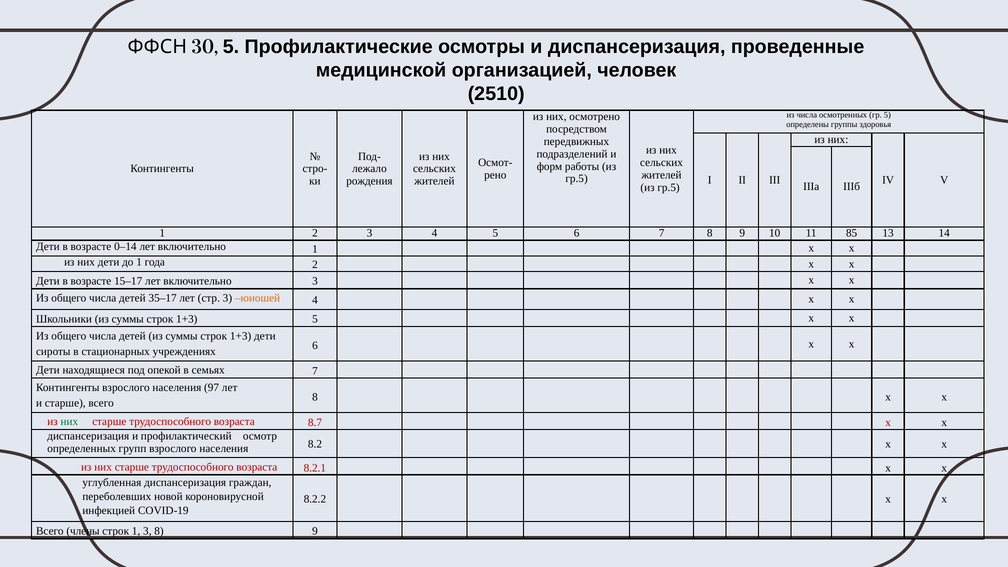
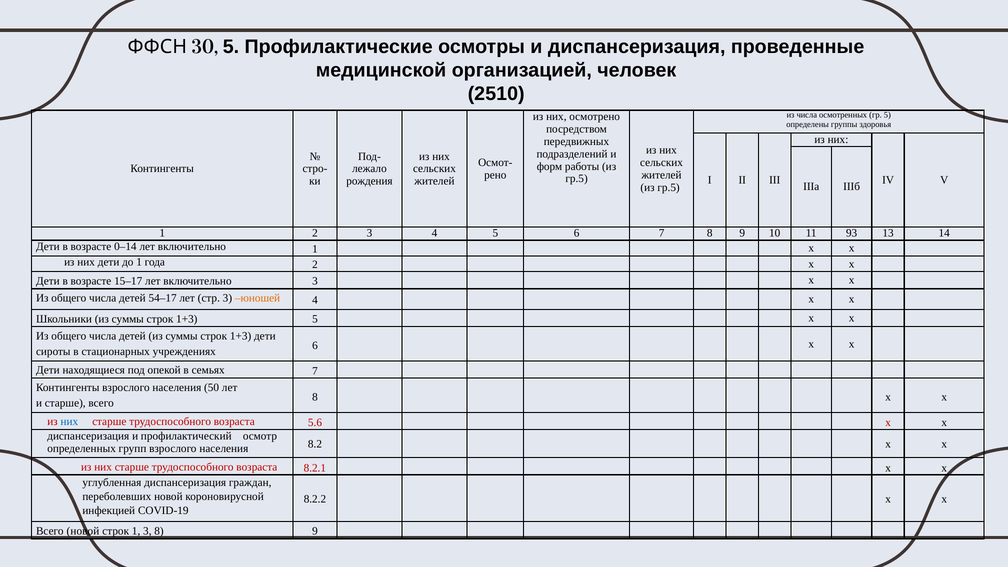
85: 85 -> 93
35–17: 35–17 -> 54–17
97: 97 -> 50
них at (69, 422) colour: green -> blue
8.7: 8.7 -> 5.6
Всего члены: члены -> новой
